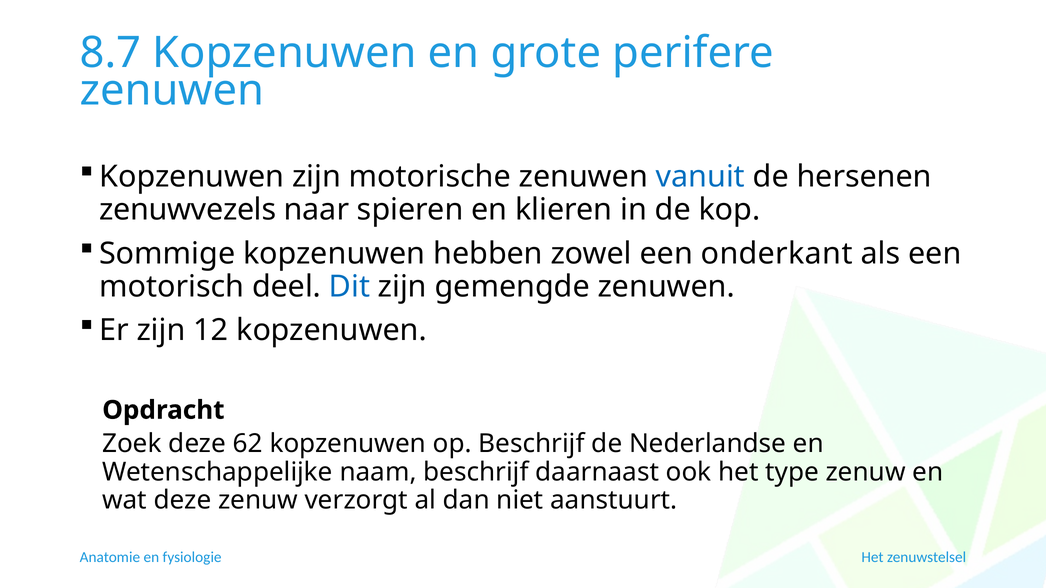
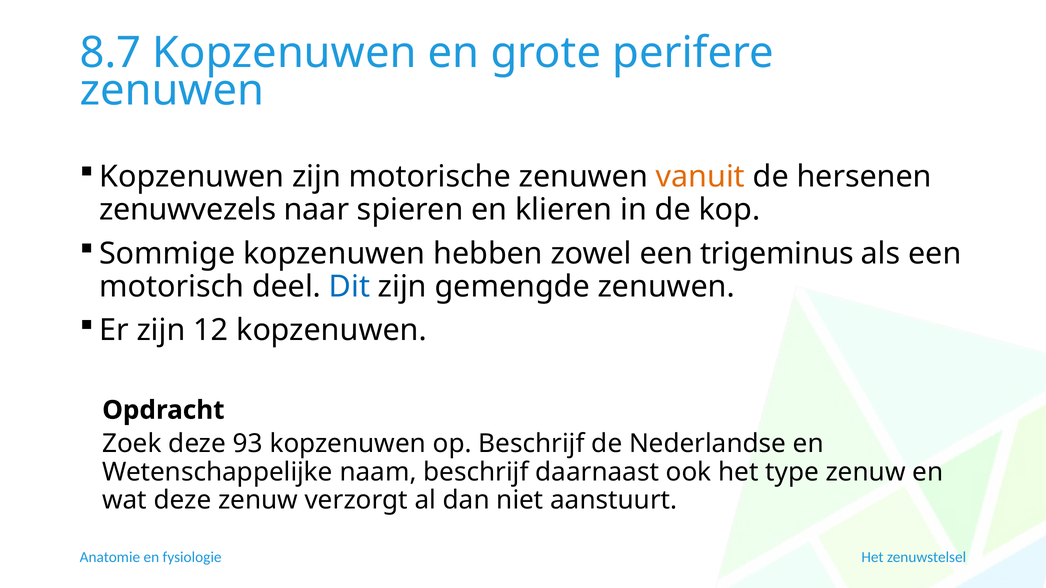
vanuit colour: blue -> orange
onderkant: onderkant -> trigeminus
62: 62 -> 93
